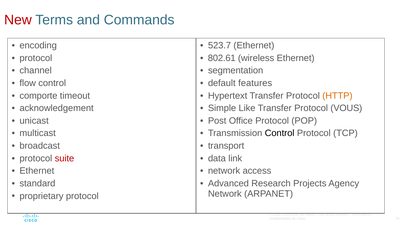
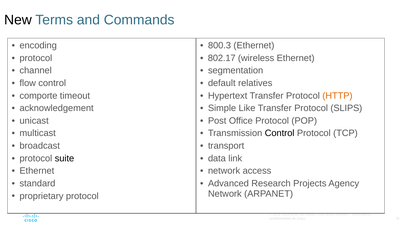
New colour: red -> black
523.7: 523.7 -> 800.3
802.61: 802.61 -> 802.17
features: features -> relatives
VOUS: VOUS -> SLIPS
suite colour: red -> black
